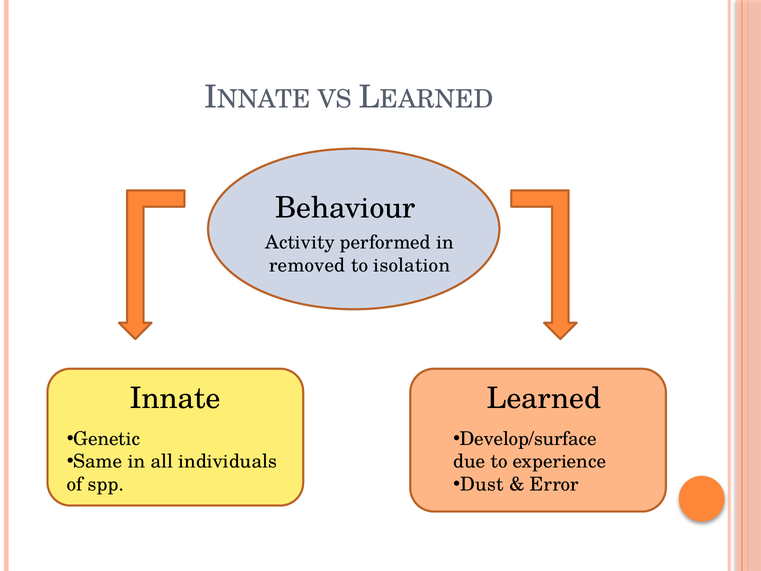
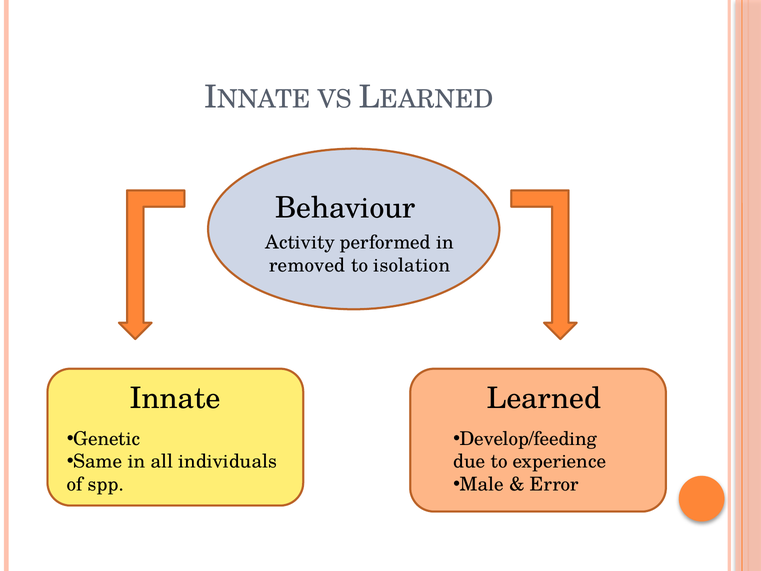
Develop/surface: Develop/surface -> Develop/feeding
Dust: Dust -> Male
